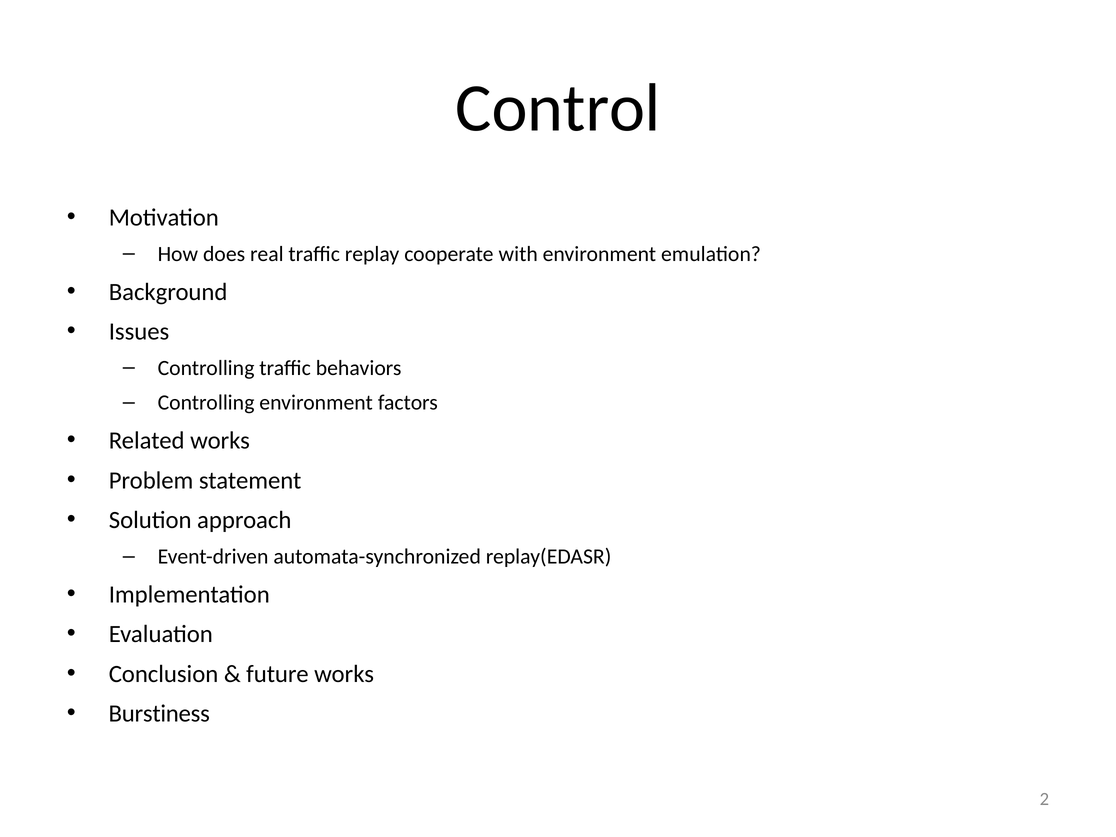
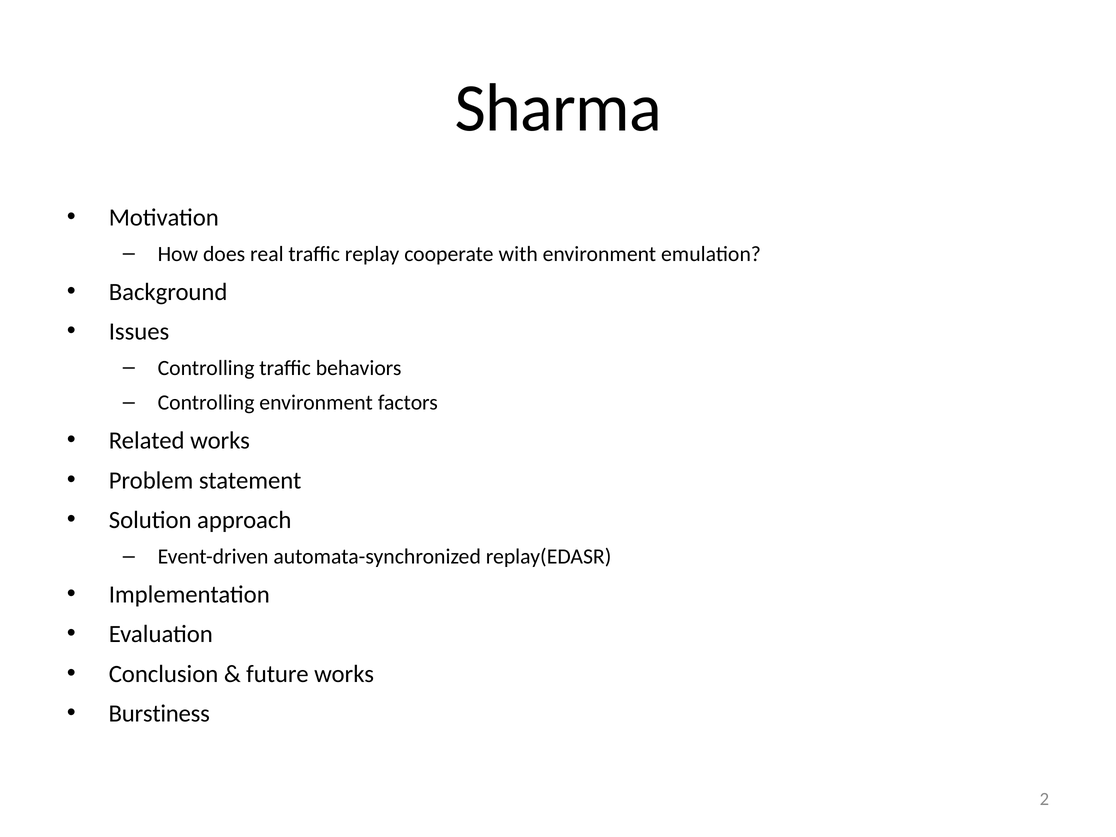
Control: Control -> Sharma
